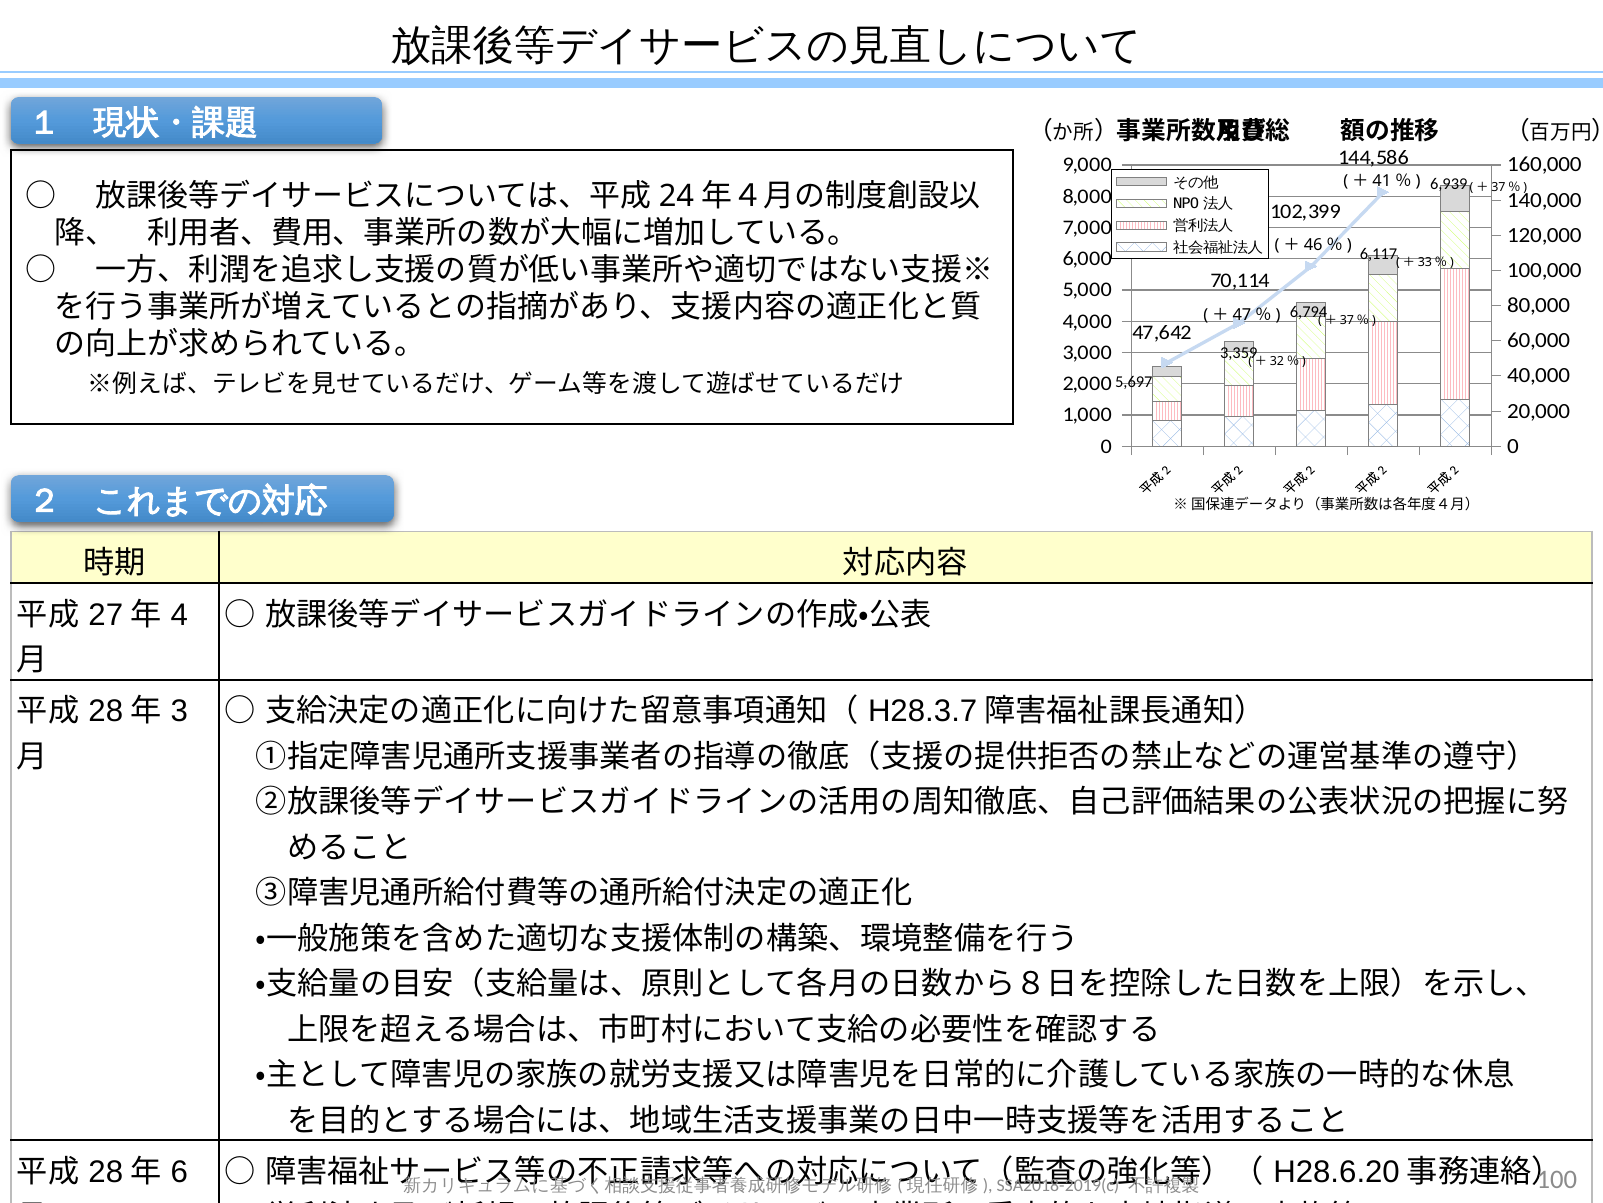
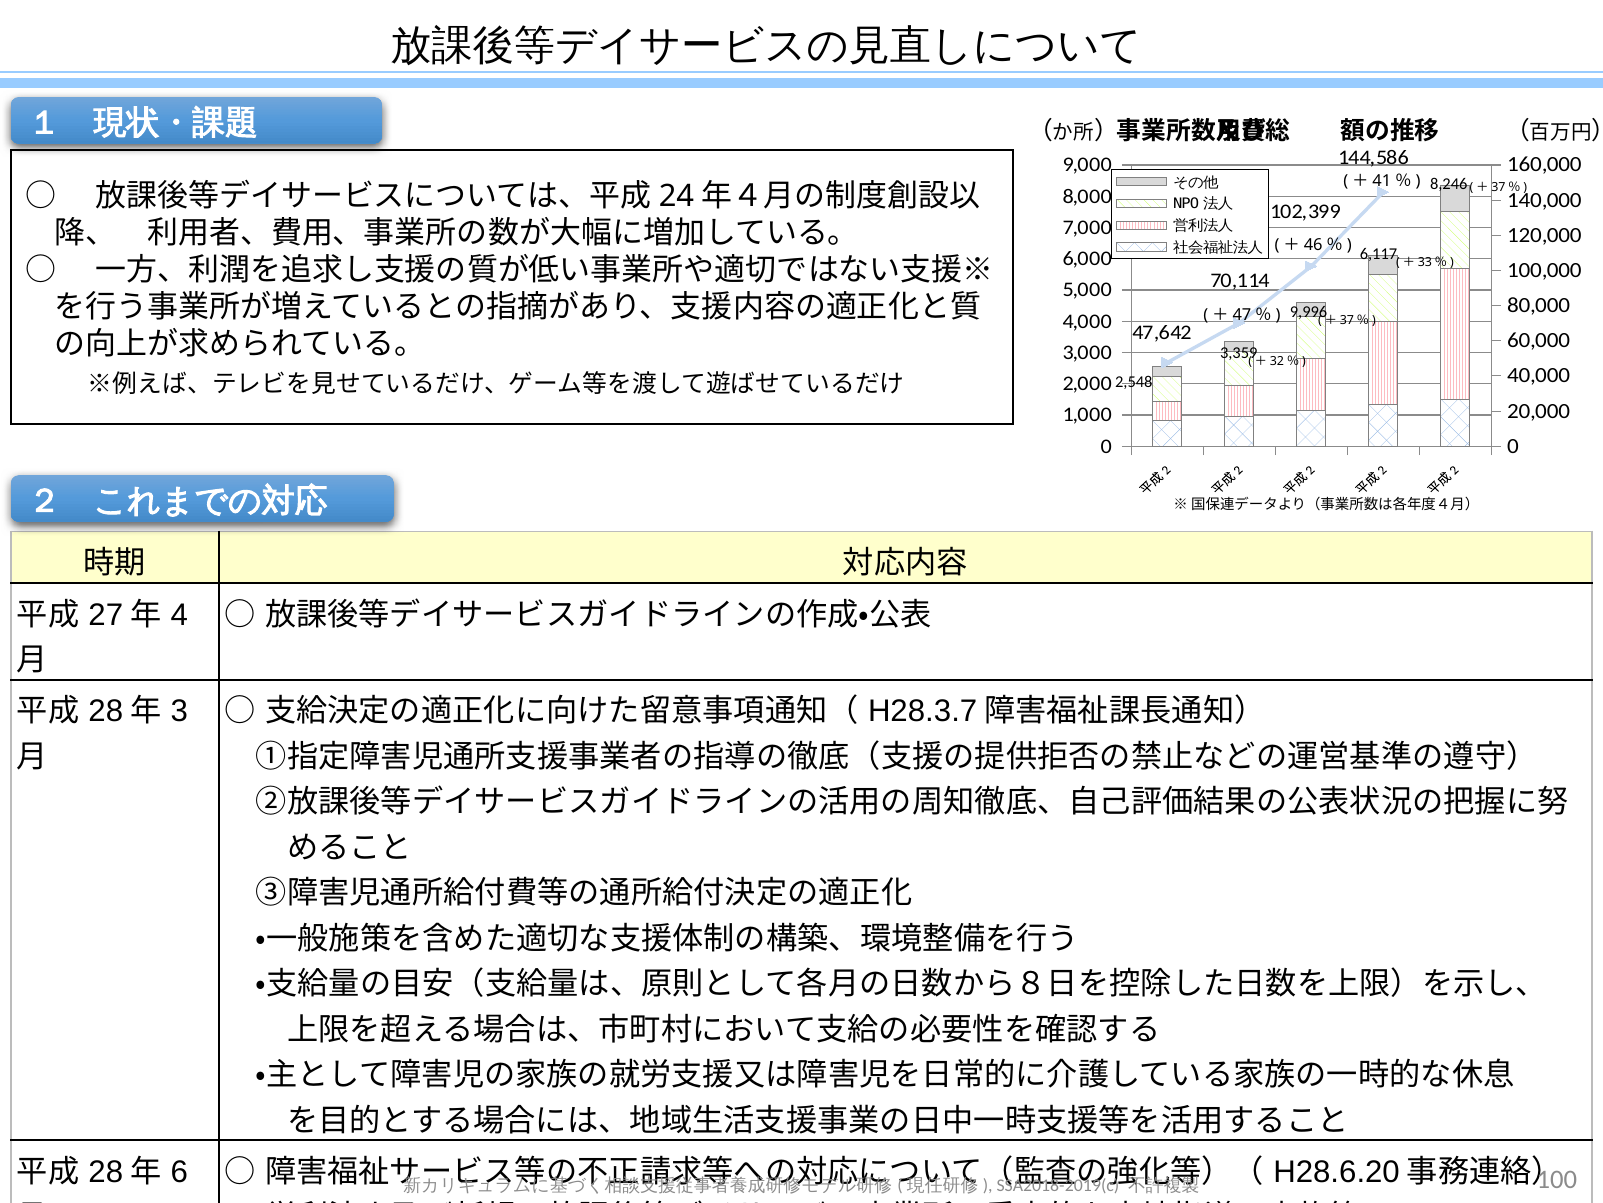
6,939: 6,939 -> 8,246
6,794: 6,794 -> 9,996
5,697: 5,697 -> 2,548
